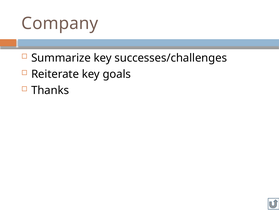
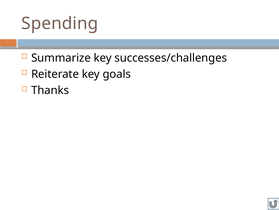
Company: Company -> Spending
